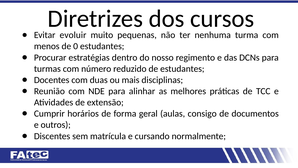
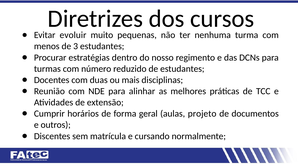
0: 0 -> 3
consigo: consigo -> projeto
